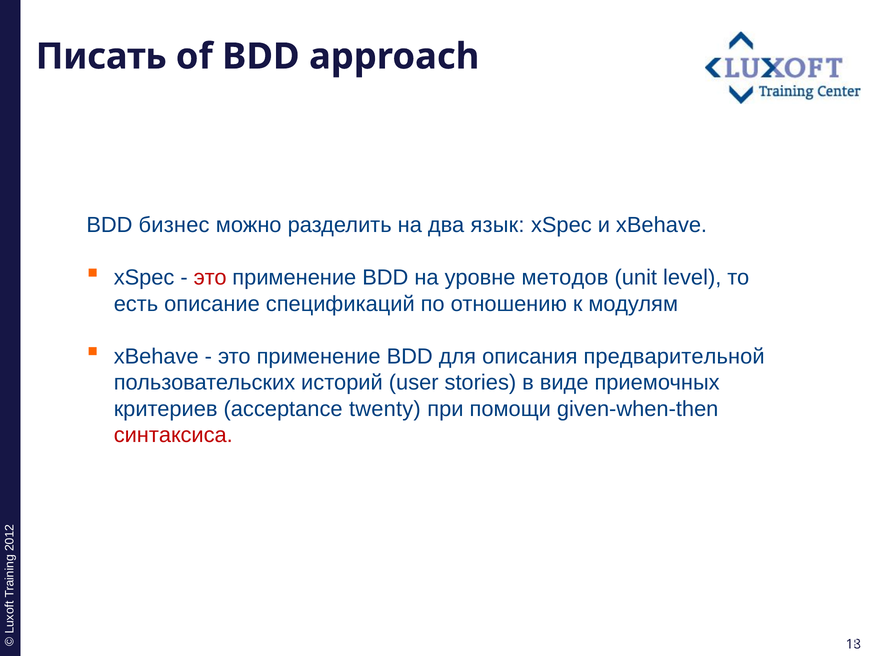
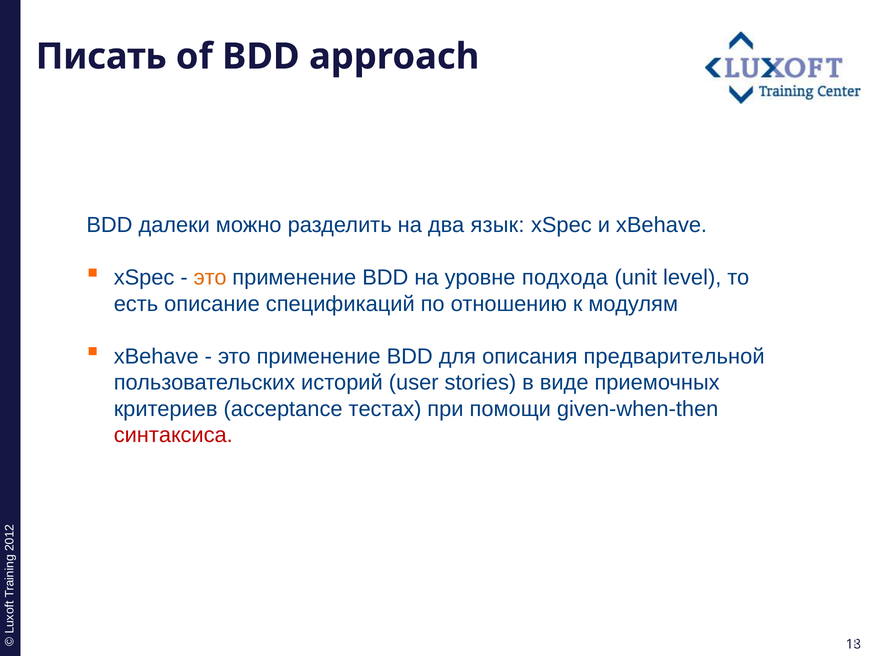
бизнес: бизнес -> далеки
это at (210, 277) colour: red -> orange
методов: методов -> подхода
twenty: twenty -> тестах
